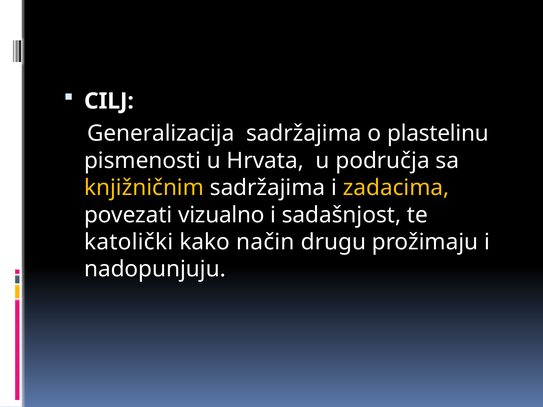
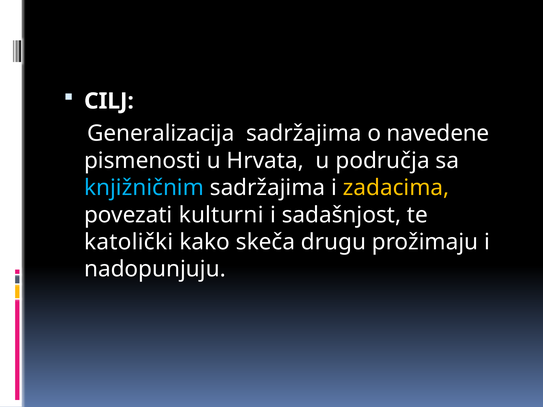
plastelinu: plastelinu -> navedene
knjižničnim colour: yellow -> light blue
vizualno: vizualno -> kulturni
način: način -> skeča
